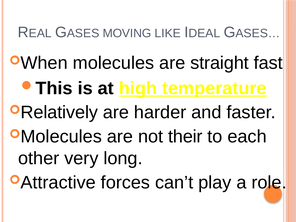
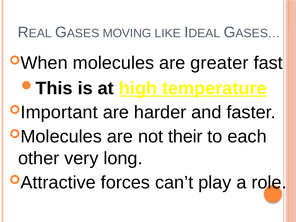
straight: straight -> greater
Relatively: Relatively -> Important
